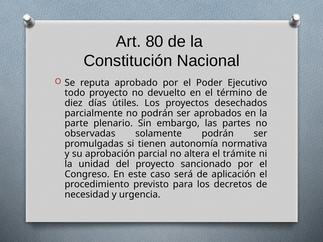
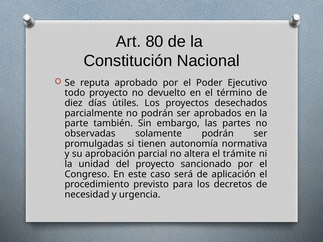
plenario: plenario -> también
